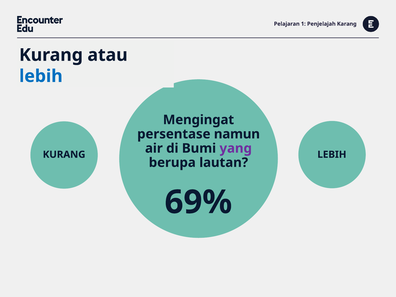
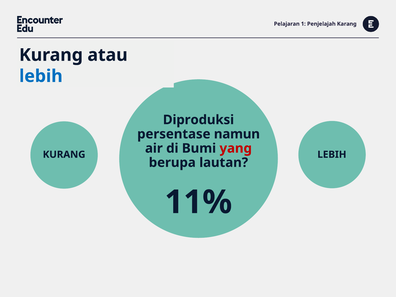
Mengingat: Mengingat -> Diproduksi
yang colour: purple -> red
69%: 69% -> 11%
